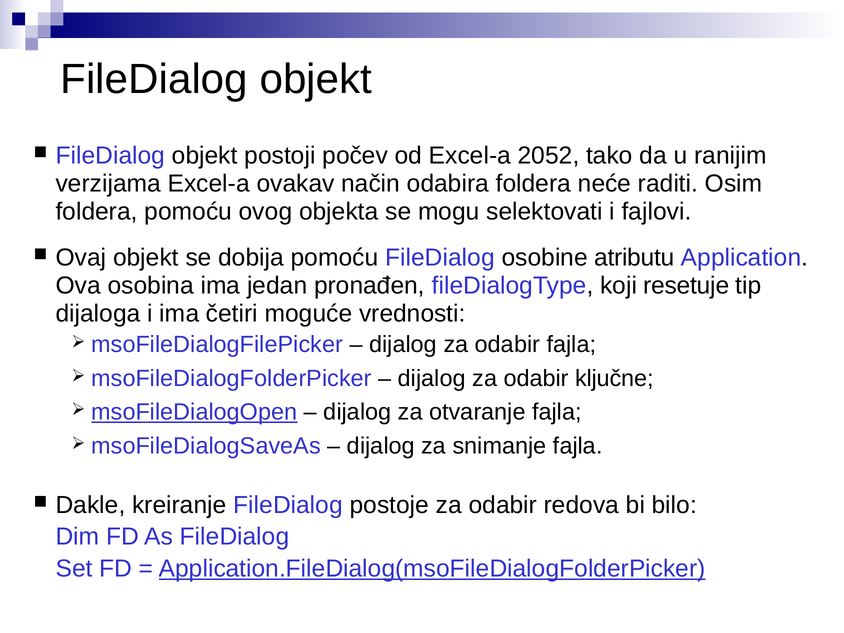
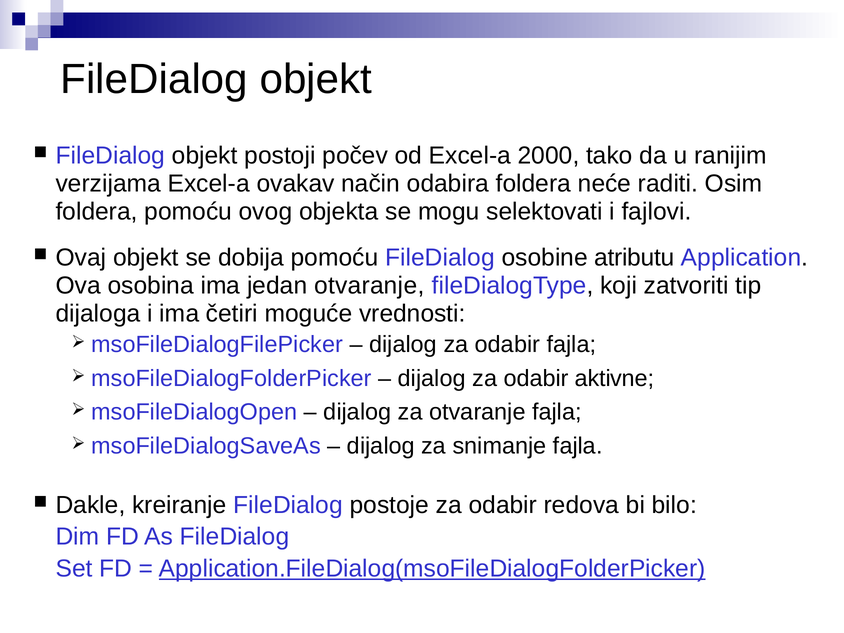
2052: 2052 -> 2000
jedan pronađen: pronađen -> otvaranje
resetuje: resetuje -> zatvoriti
ključne: ključne -> aktivne
msoFileDialogOpen underline: present -> none
